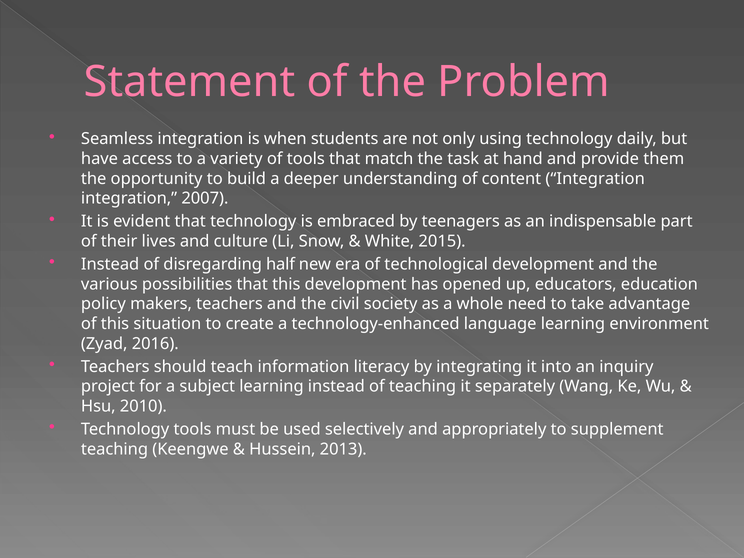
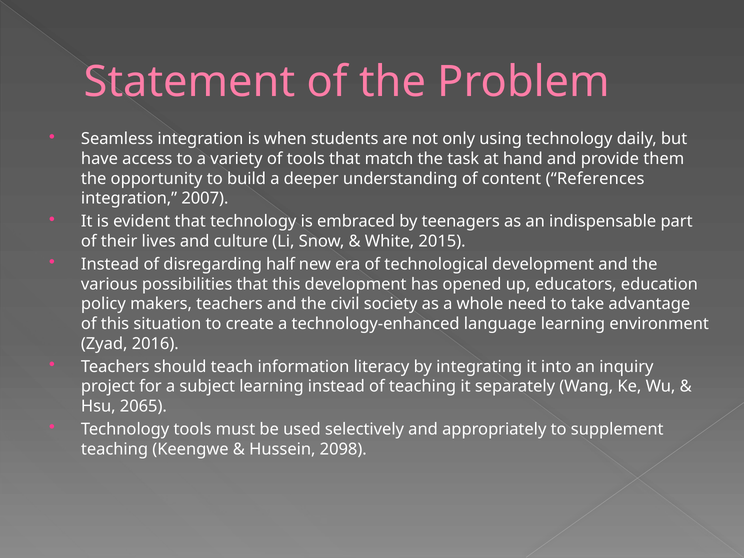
content Integration: Integration -> References
2010: 2010 -> 2065
2013: 2013 -> 2098
